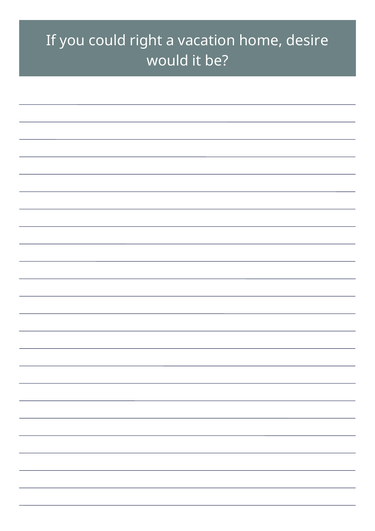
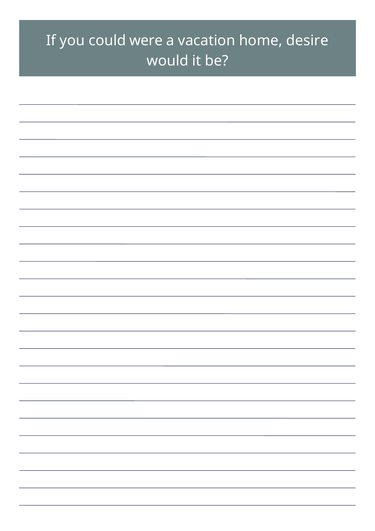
right: right -> were
